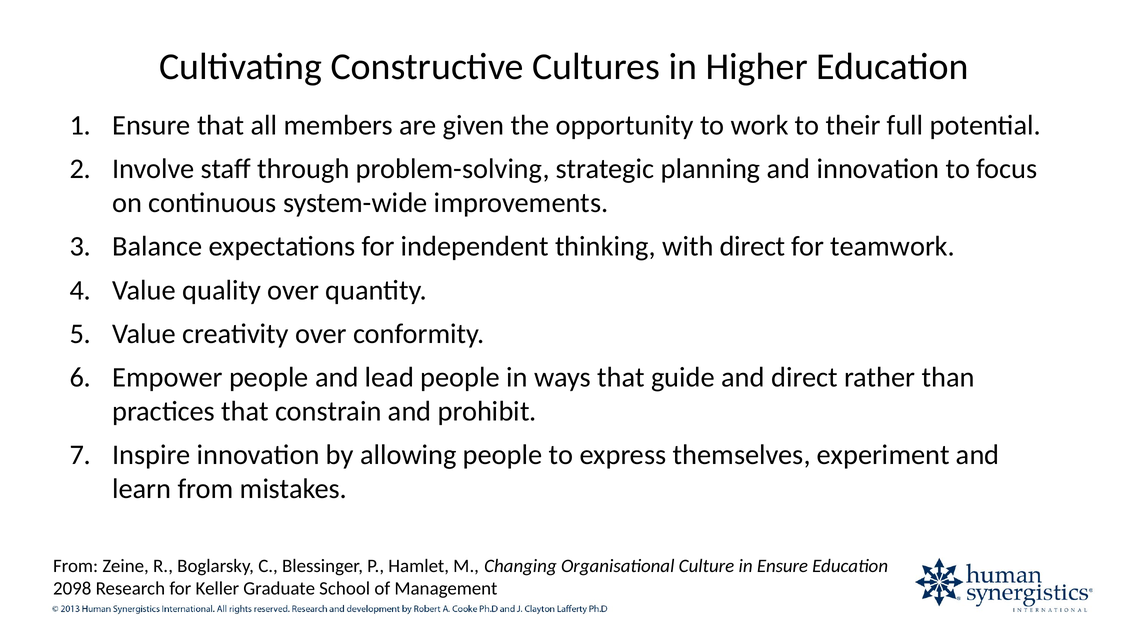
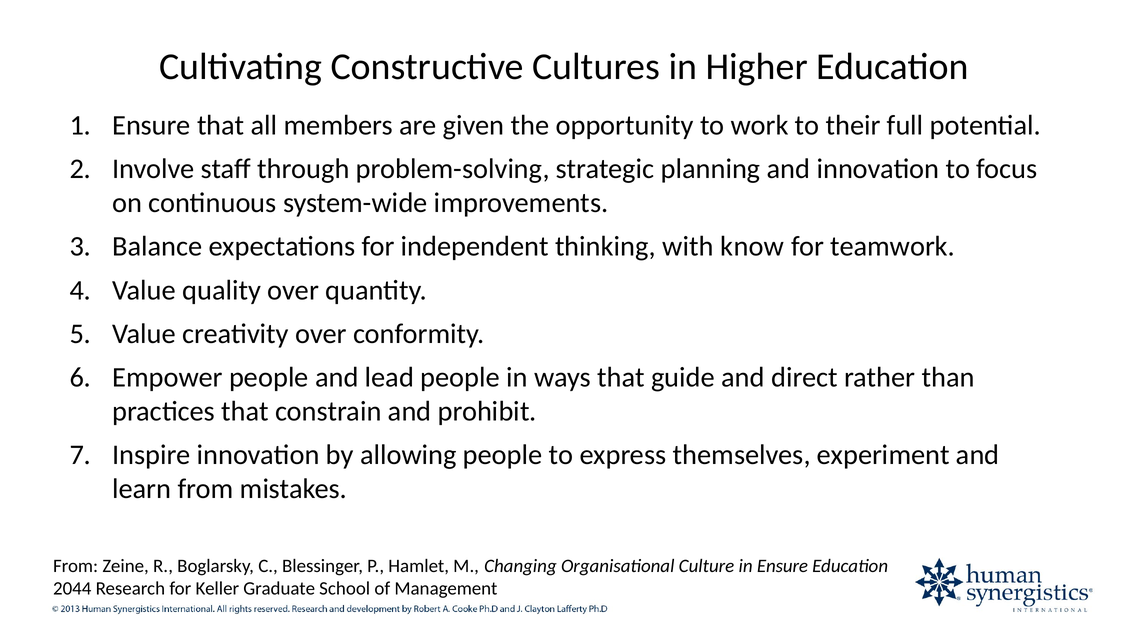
with direct: direct -> know
2098: 2098 -> 2044
